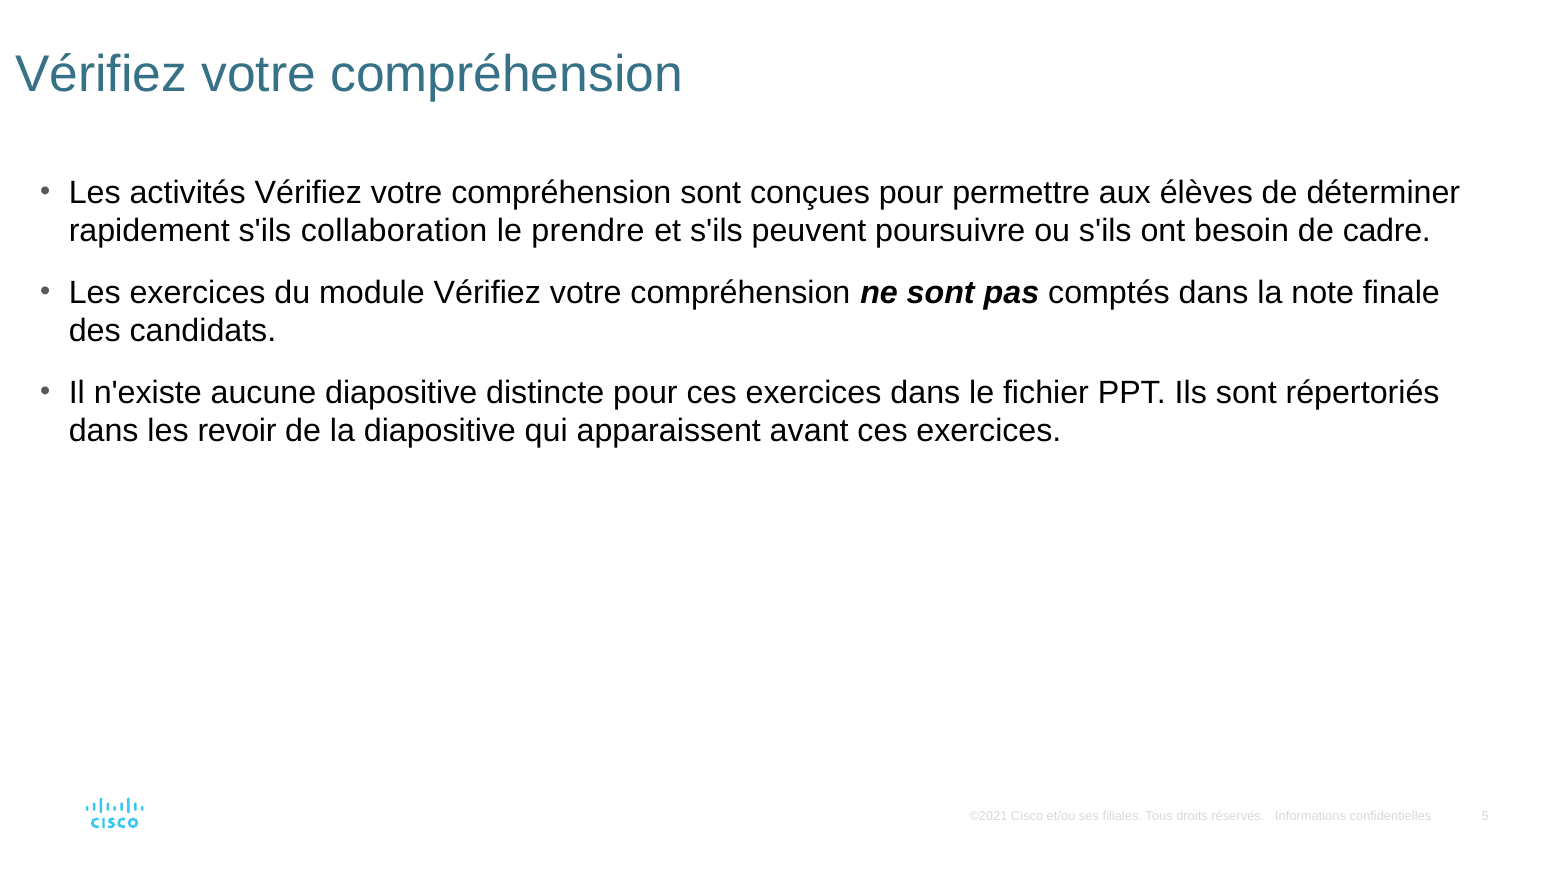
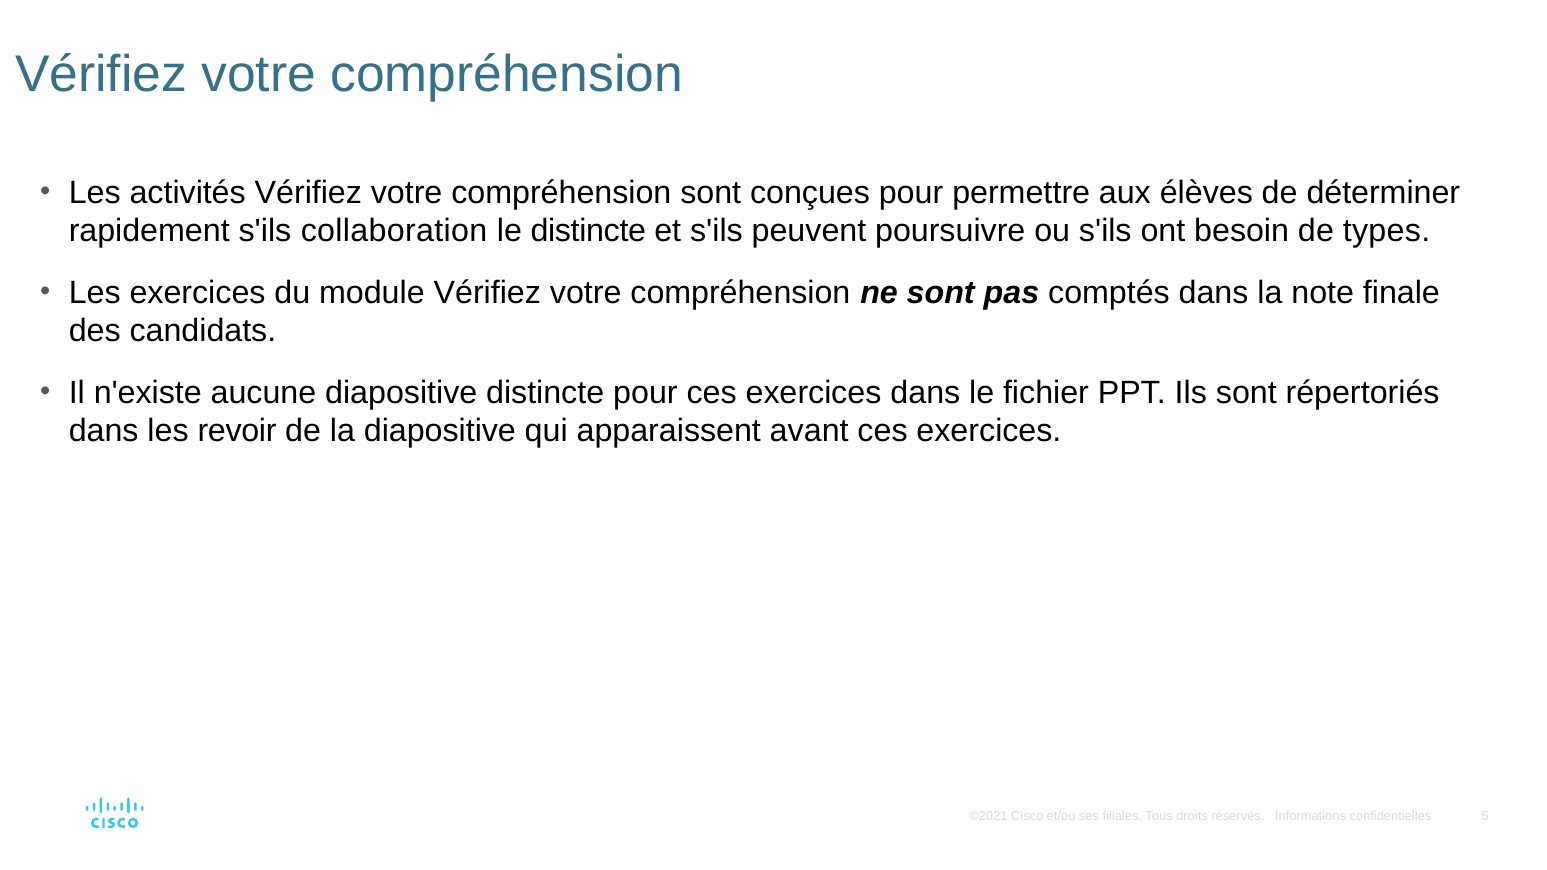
le prendre: prendre -> distincte
cadre: cadre -> types
